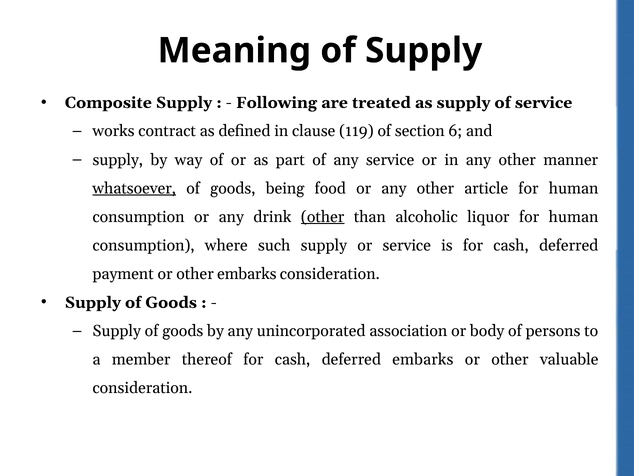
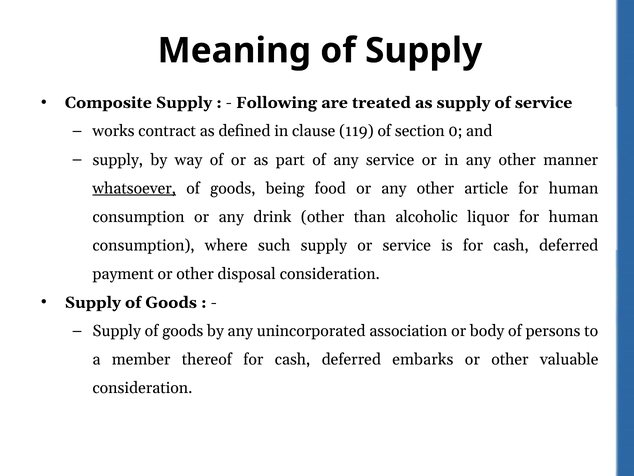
6: 6 -> 0
other at (323, 217) underline: present -> none
other embarks: embarks -> disposal
